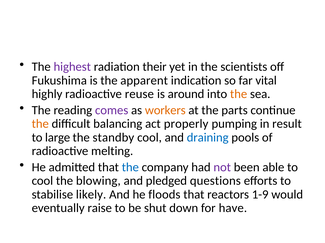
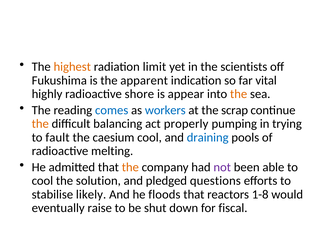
highest colour: purple -> orange
their: their -> limit
reuse: reuse -> shore
around: around -> appear
comes colour: purple -> blue
workers colour: orange -> blue
parts: parts -> scrap
result: result -> trying
large: large -> fault
standby: standby -> caesium
the at (130, 168) colour: blue -> orange
blowing: blowing -> solution
1-9: 1-9 -> 1-8
have: have -> fiscal
